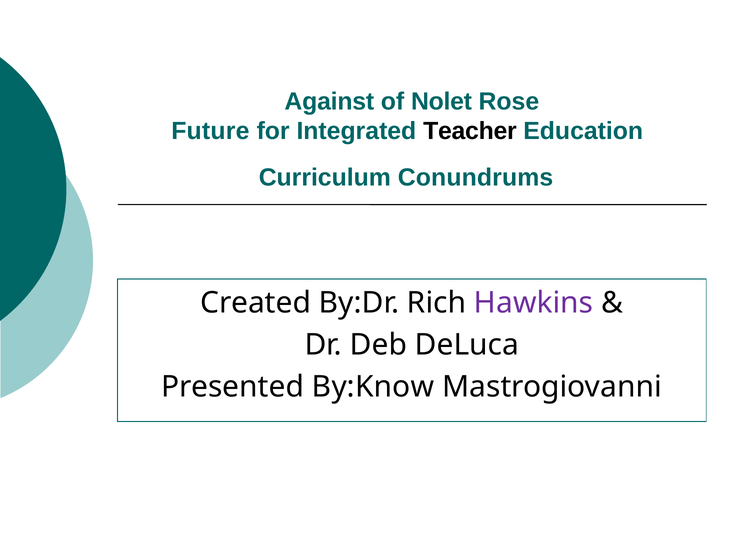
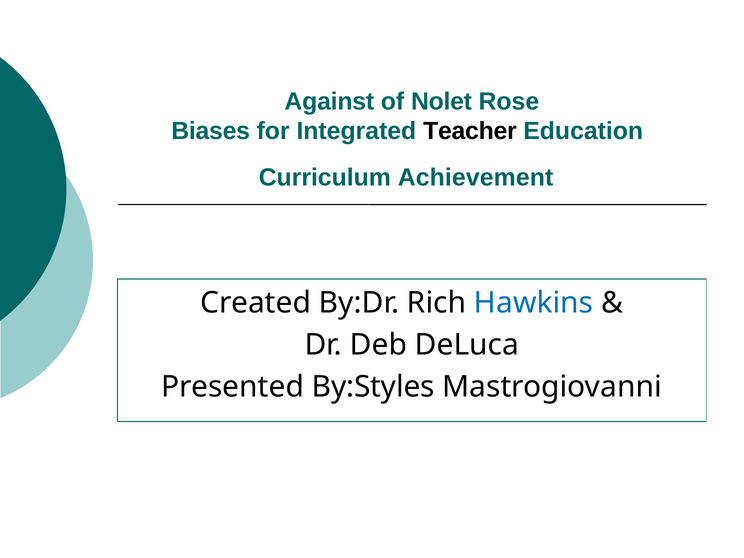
Future: Future -> Biases
Conundrums: Conundrums -> Achievement
Hawkins colour: purple -> blue
By:Know: By:Know -> By:Styles
